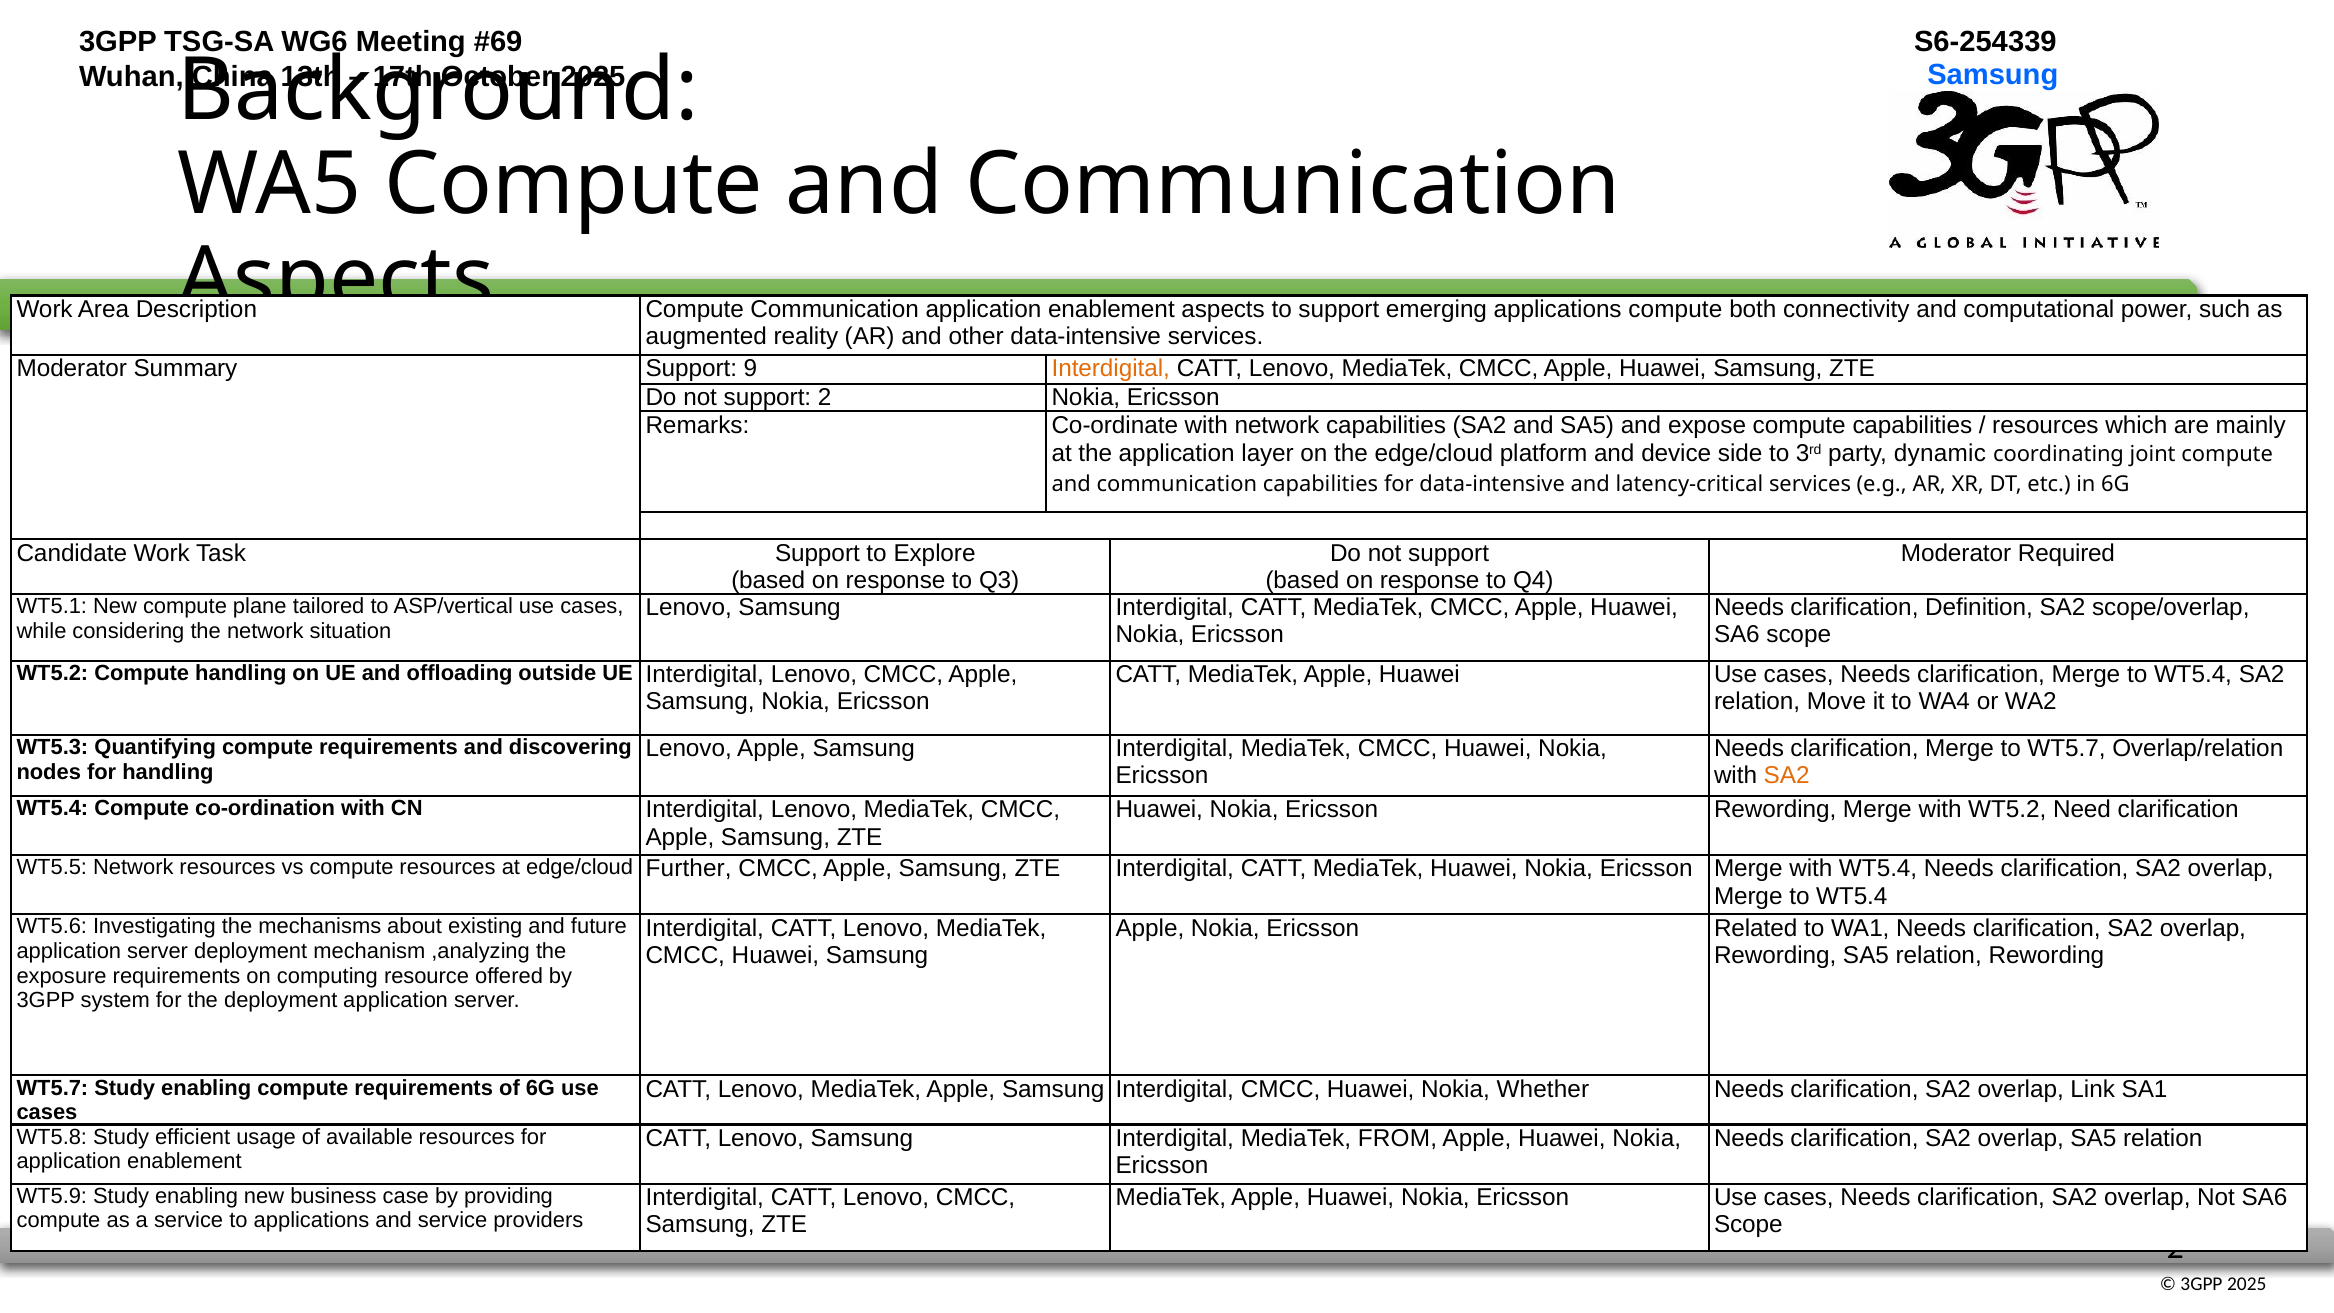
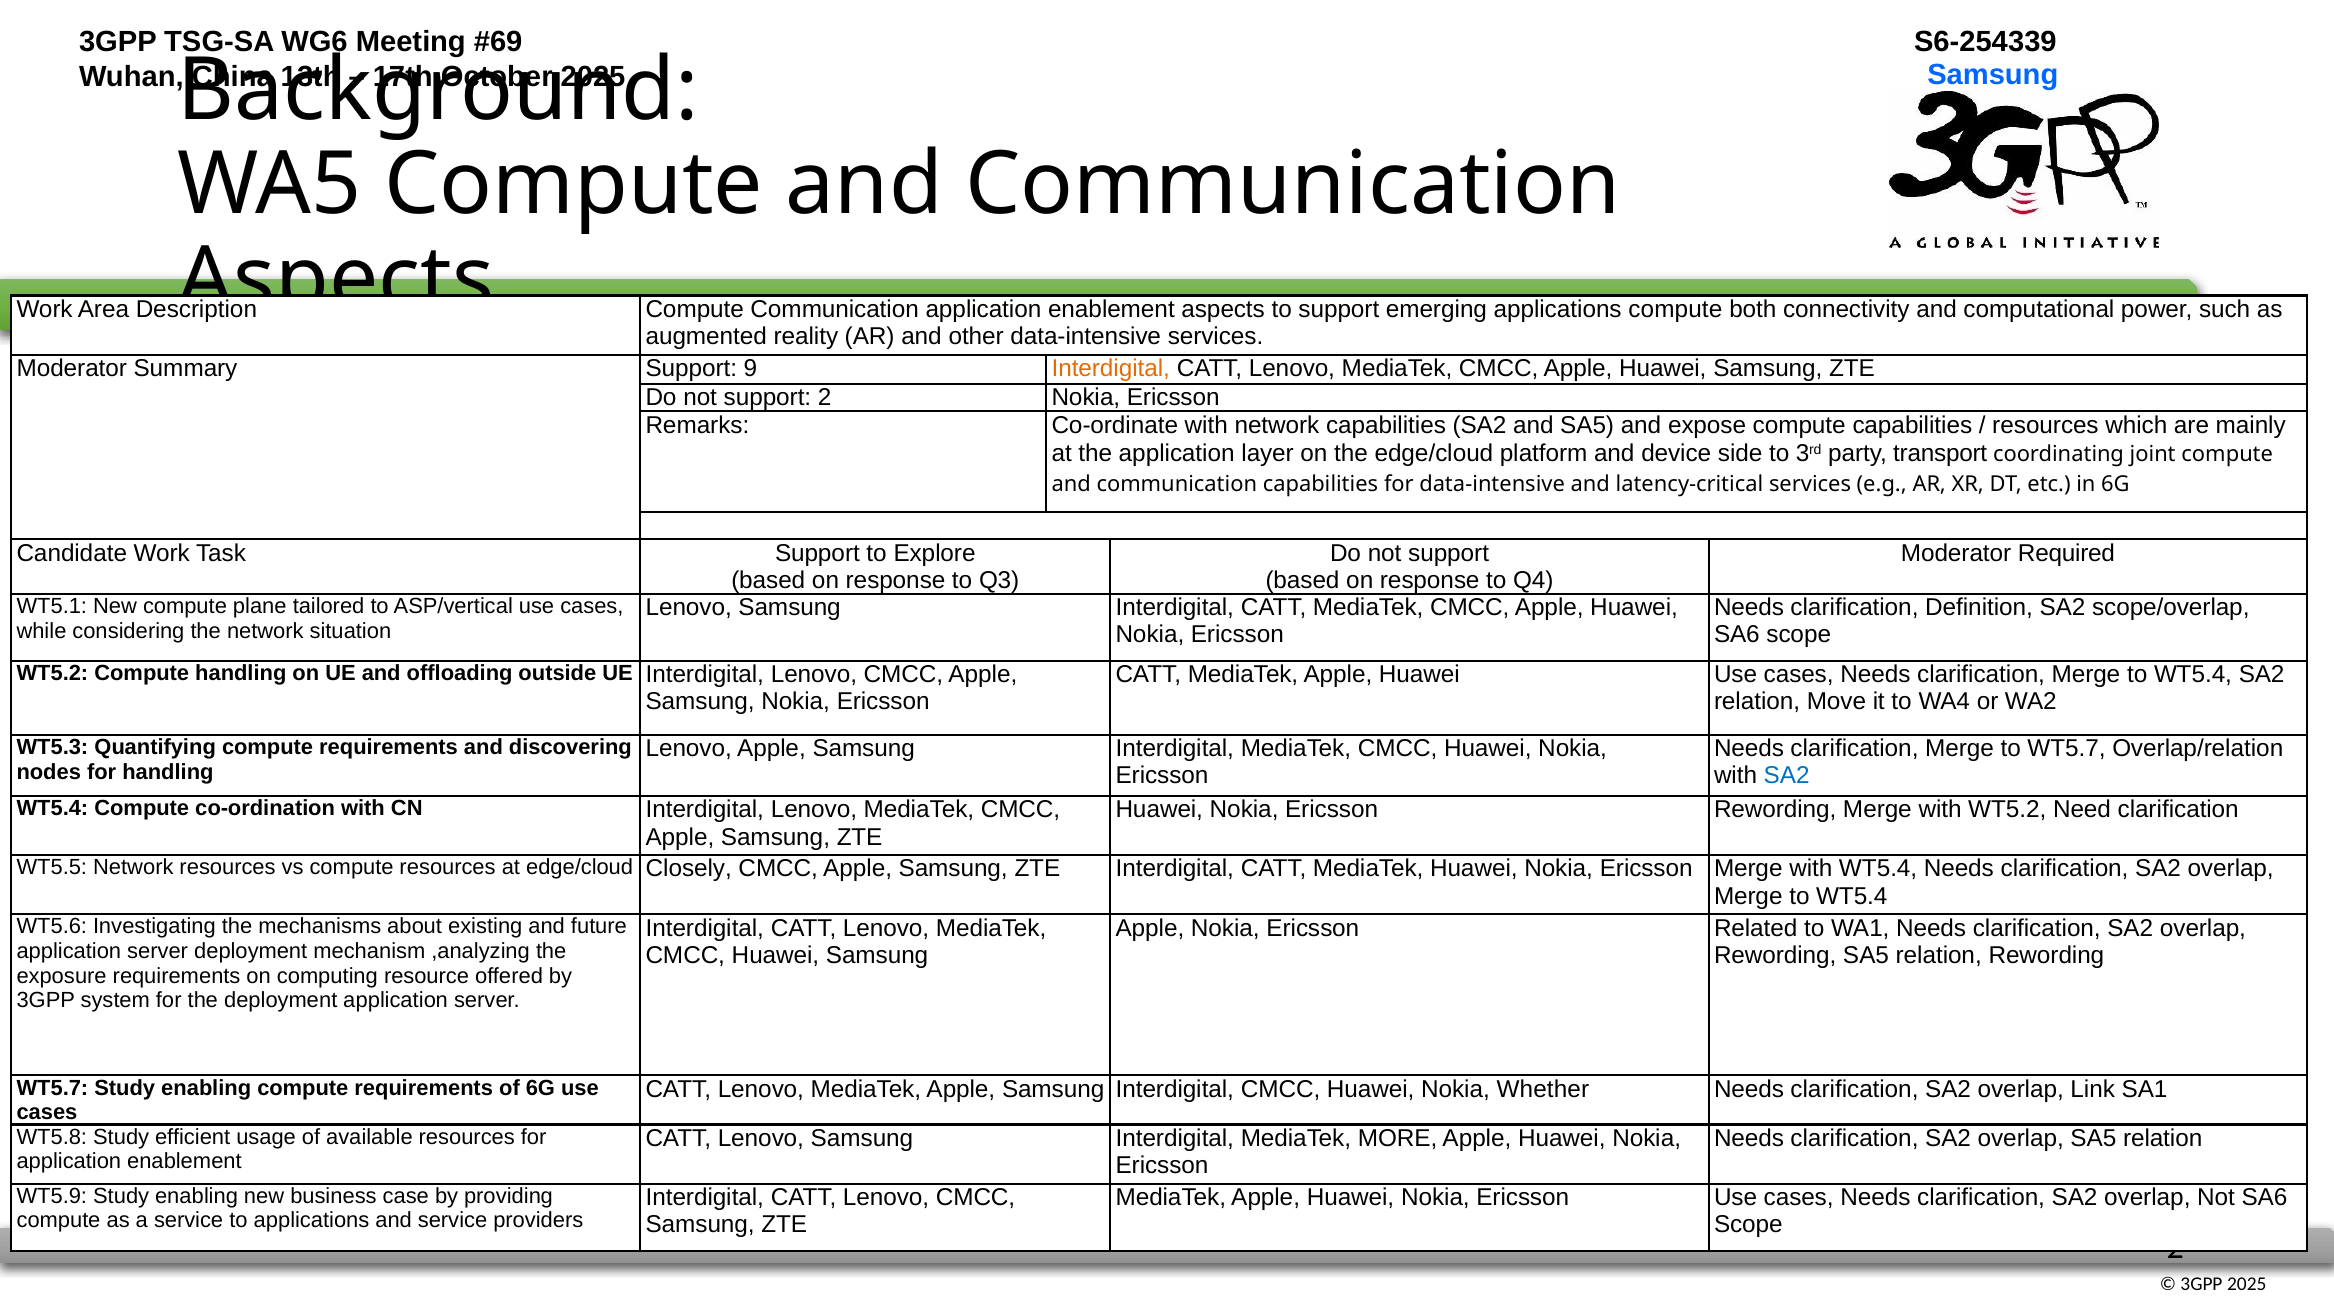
dynamic: dynamic -> transport
SA2 at (1787, 776) colour: orange -> blue
Further: Further -> Closely
FROM: FROM -> MORE
